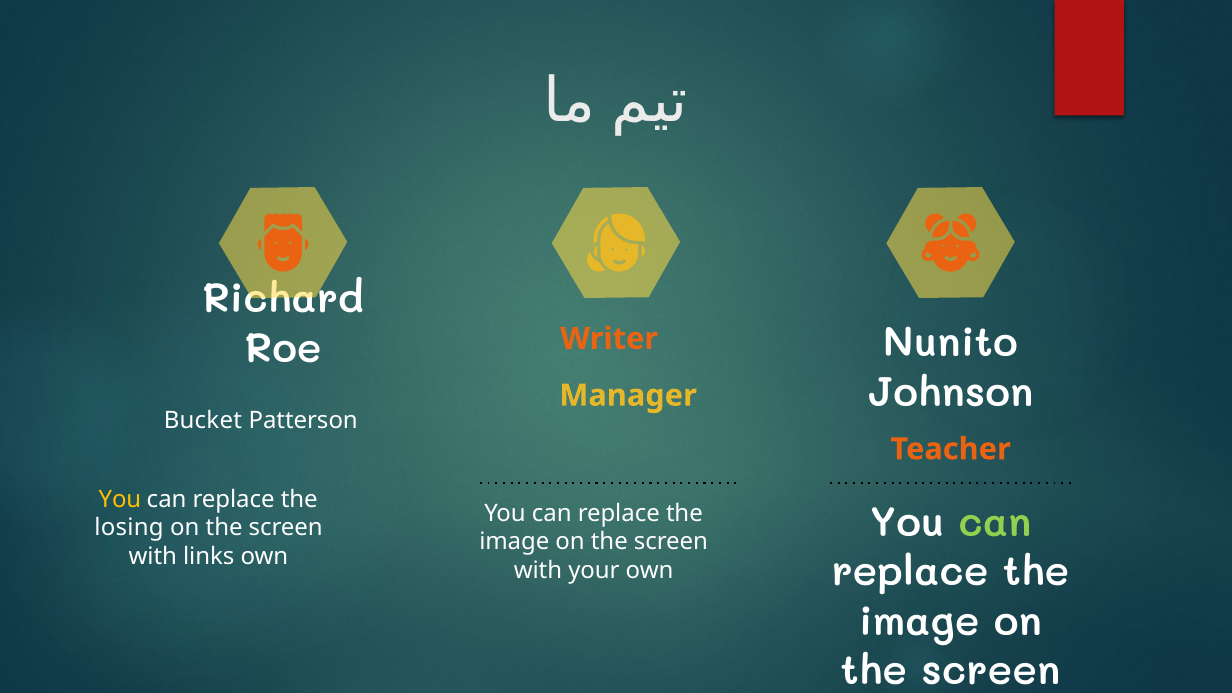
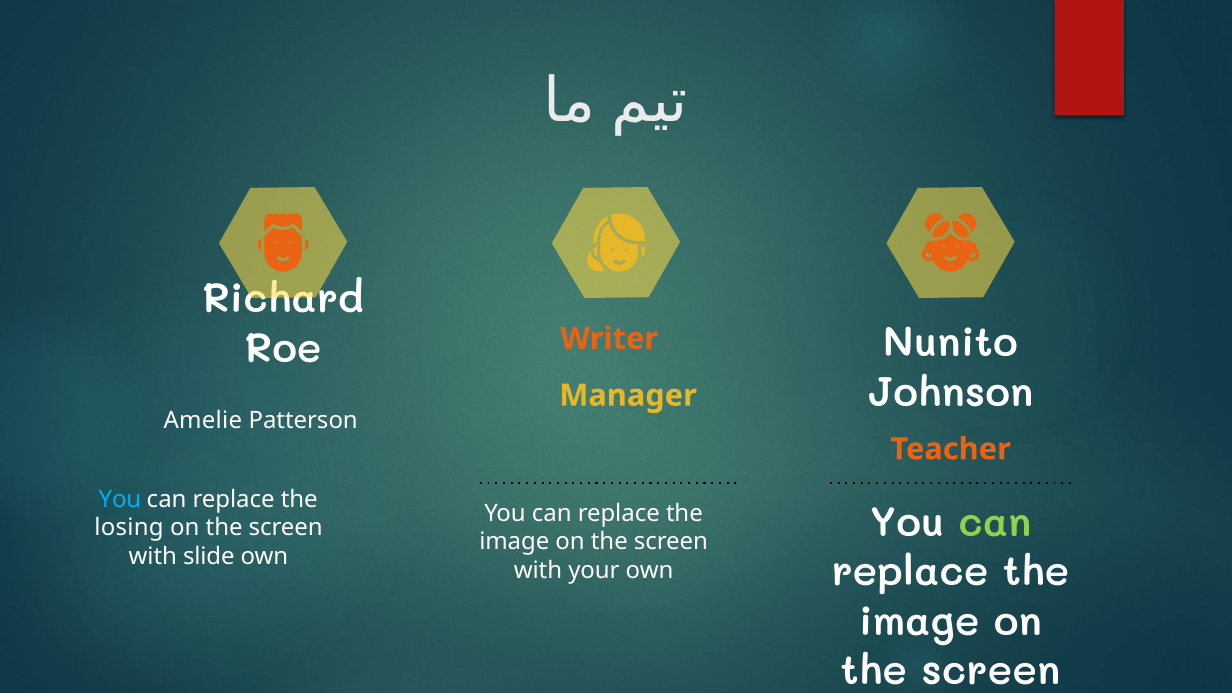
Bucket: Bucket -> Amelie
You at (120, 499) colour: yellow -> light blue
links: links -> slide
